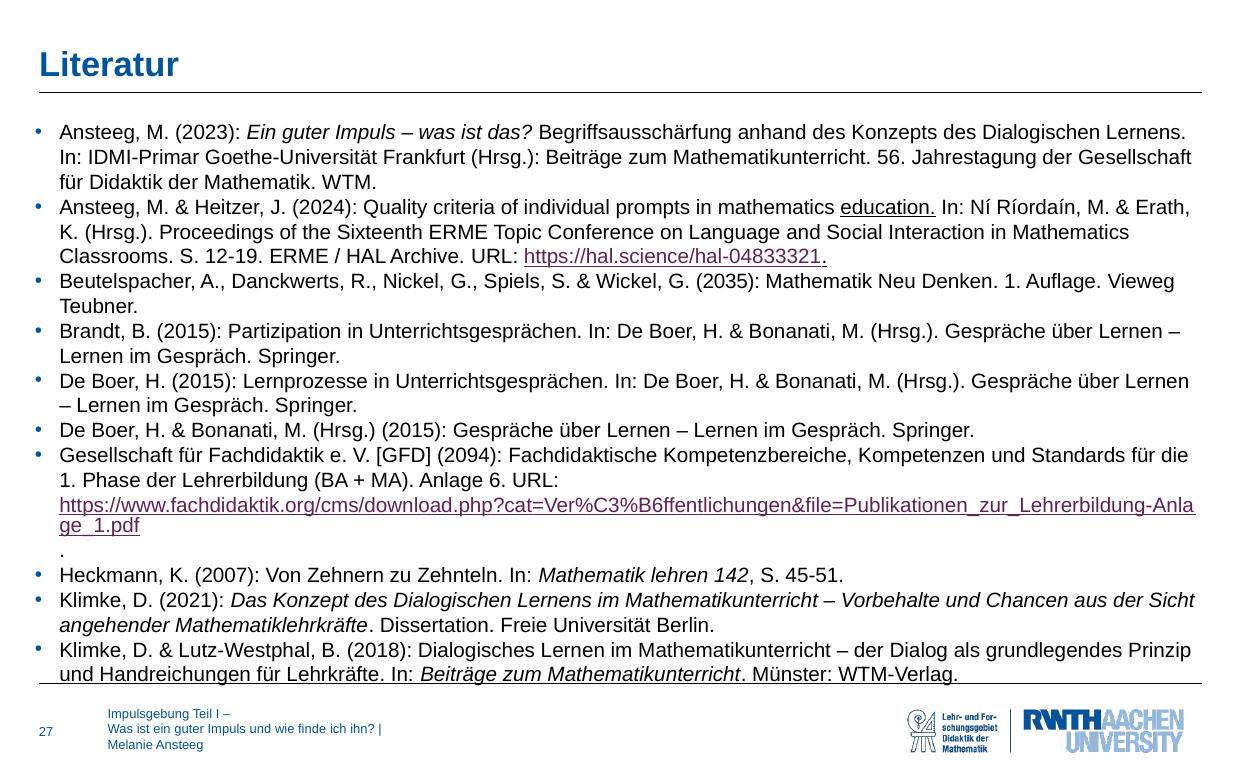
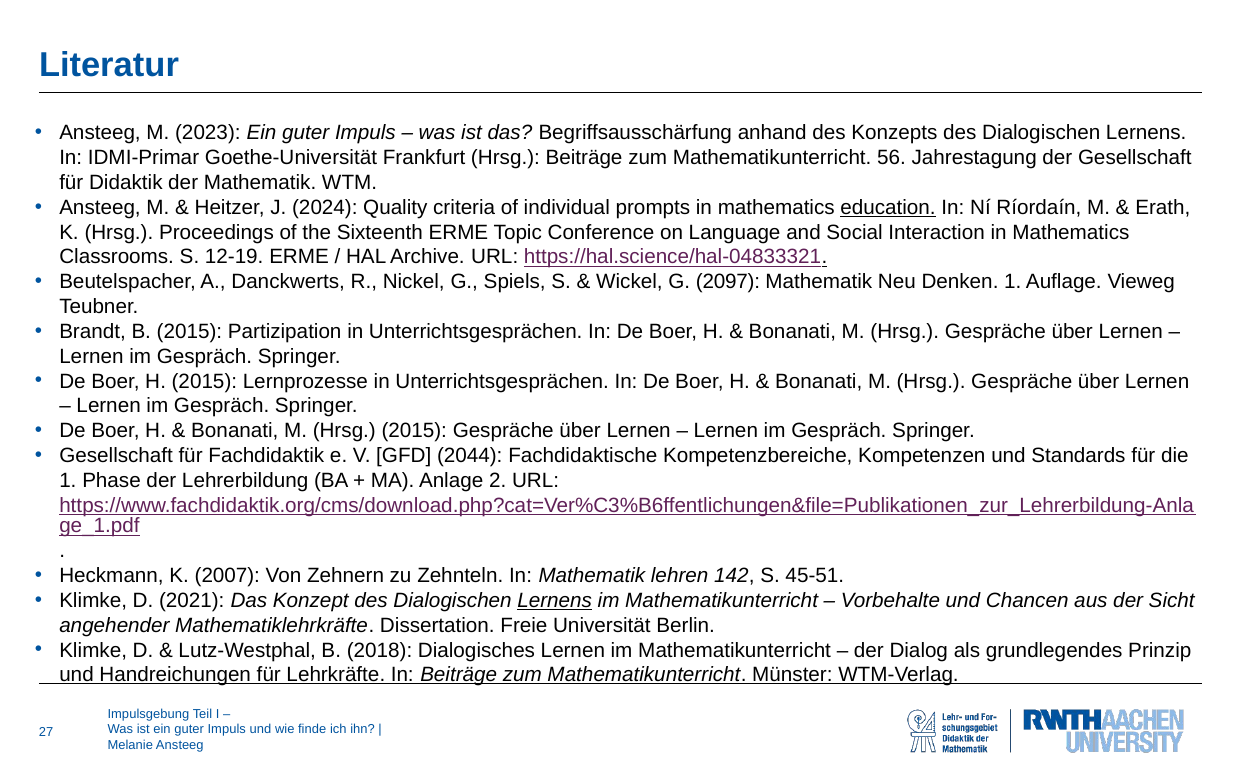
2035: 2035 -> 2097
2094: 2094 -> 2044
6: 6 -> 2
Lernens at (555, 600) underline: none -> present
